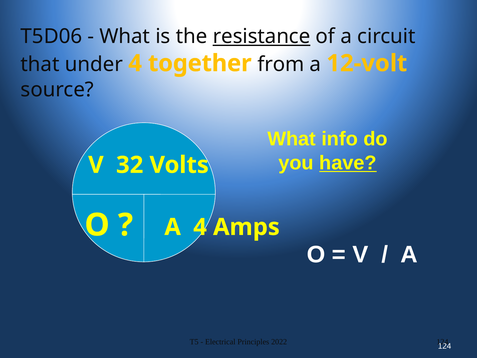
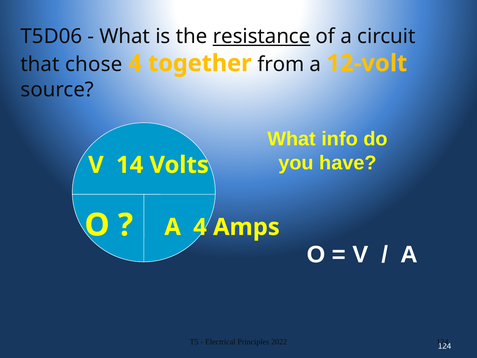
under: under -> chose
have underline: present -> none
32: 32 -> 14
